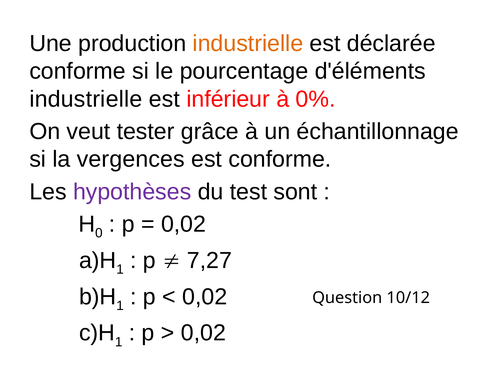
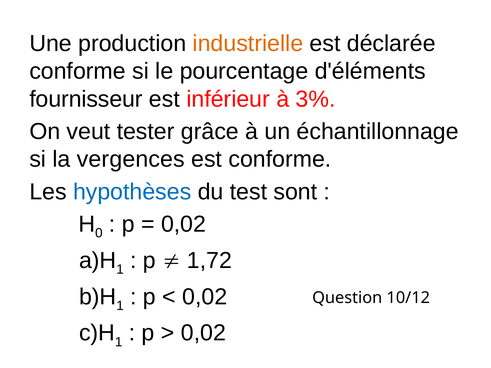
industrielle at (86, 99): industrielle -> fournisseur
0%: 0% -> 3%
hypothèses colour: purple -> blue
7,27: 7,27 -> 1,72
